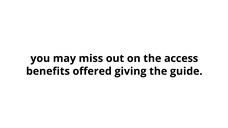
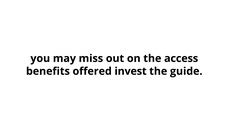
giving: giving -> invest
